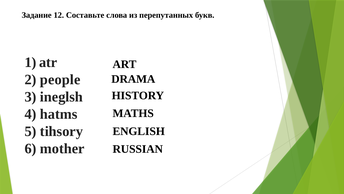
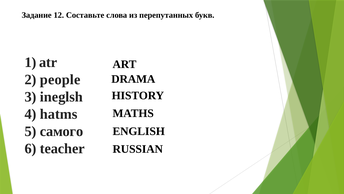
tihsory: tihsory -> самого
mother: mother -> teacher
